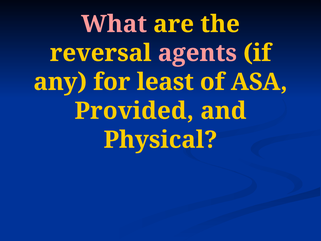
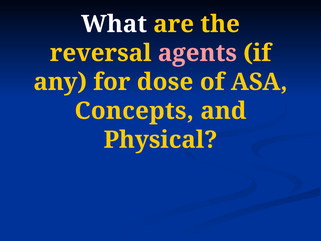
What colour: pink -> white
least: least -> dose
Provided: Provided -> Concepts
